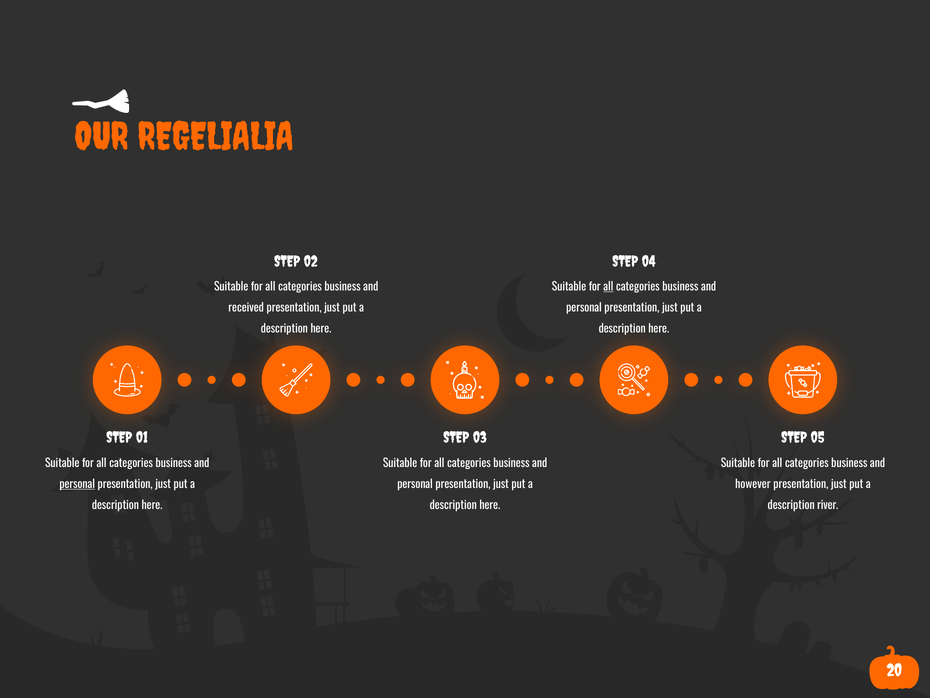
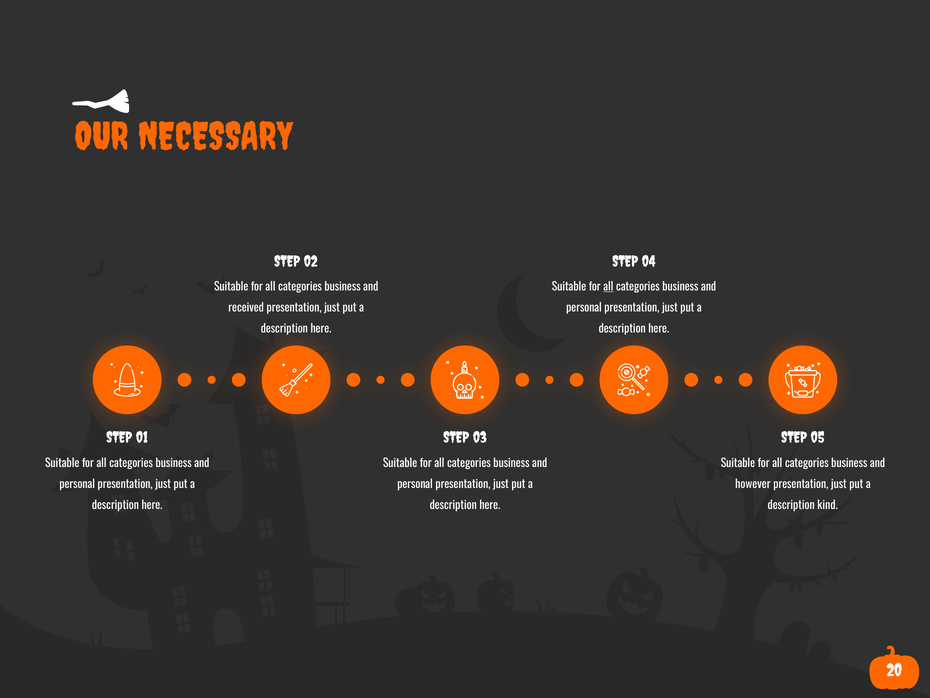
REGELIALIA: REGELIALIA -> NECESSARY
personal at (77, 484) underline: present -> none
river: river -> kind
